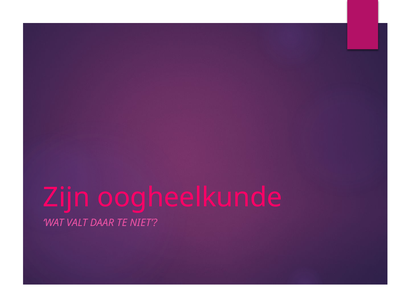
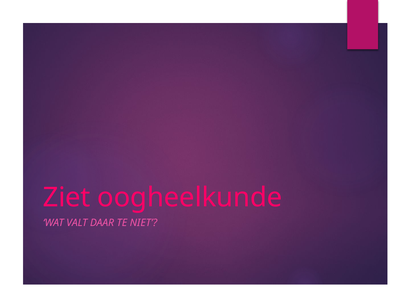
Zijn: Zijn -> Ziet
